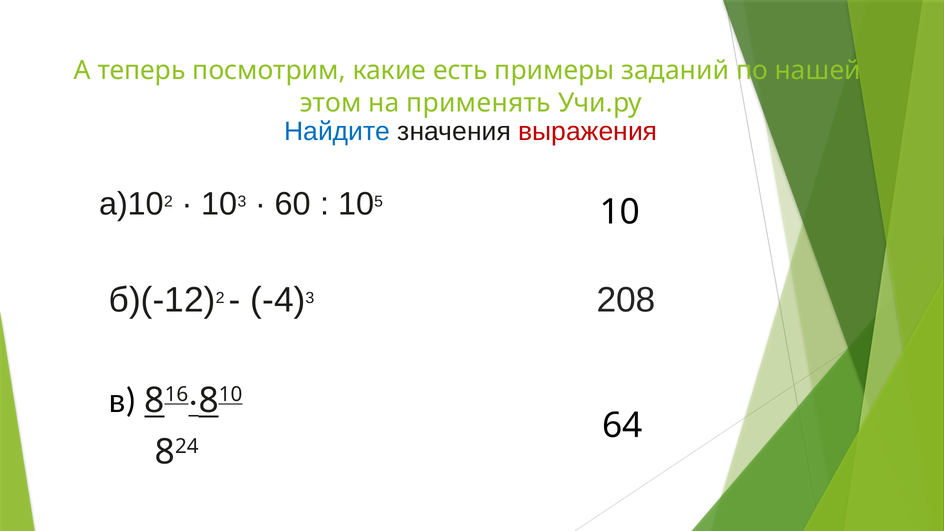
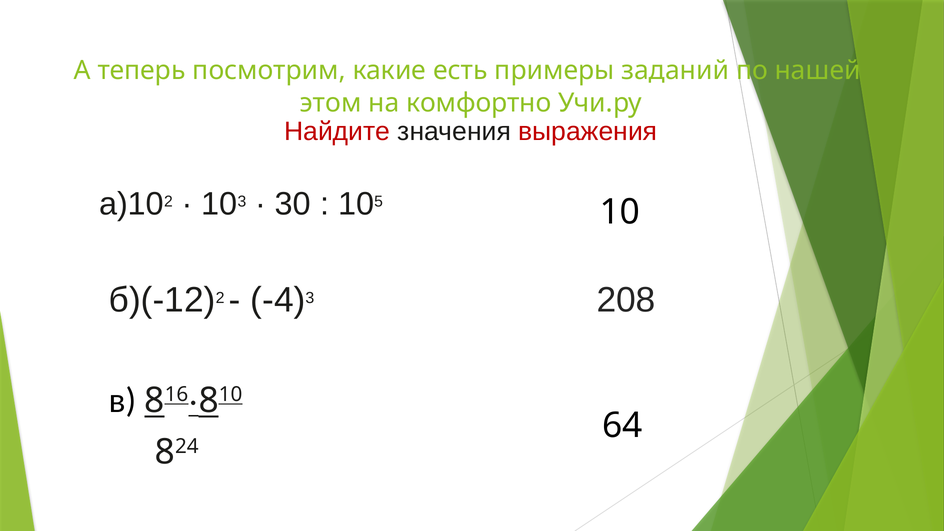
применять: применять -> комфортно
Найдите colour: blue -> red
60: 60 -> 30
